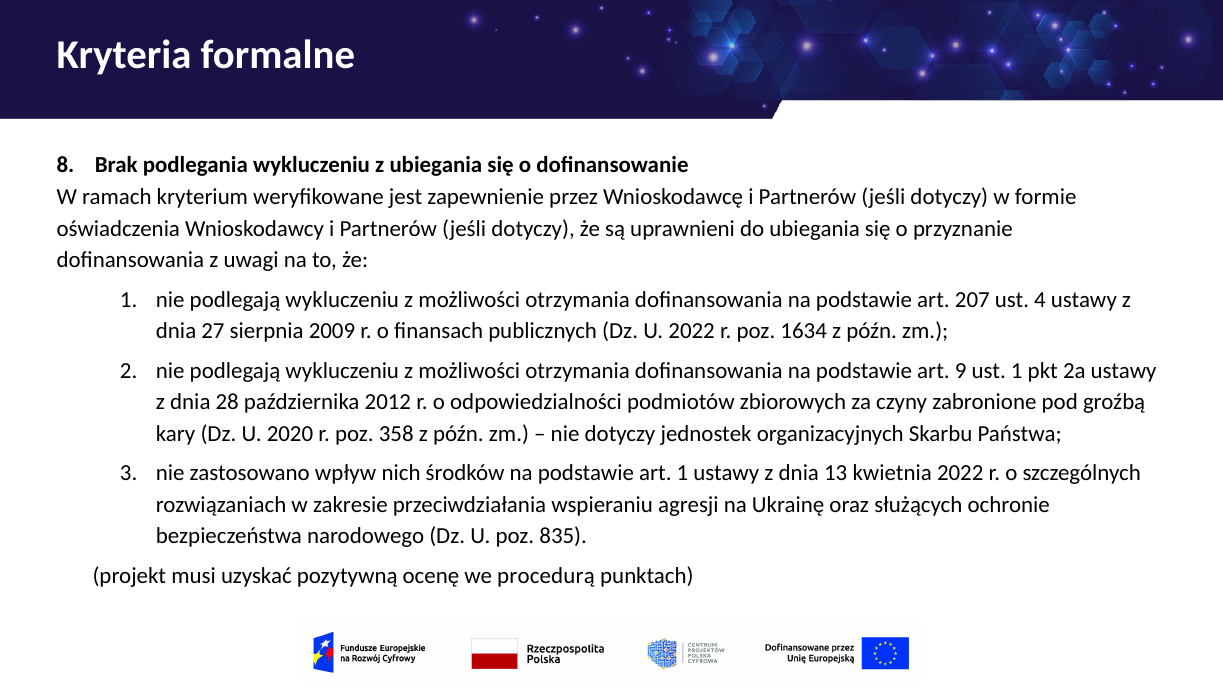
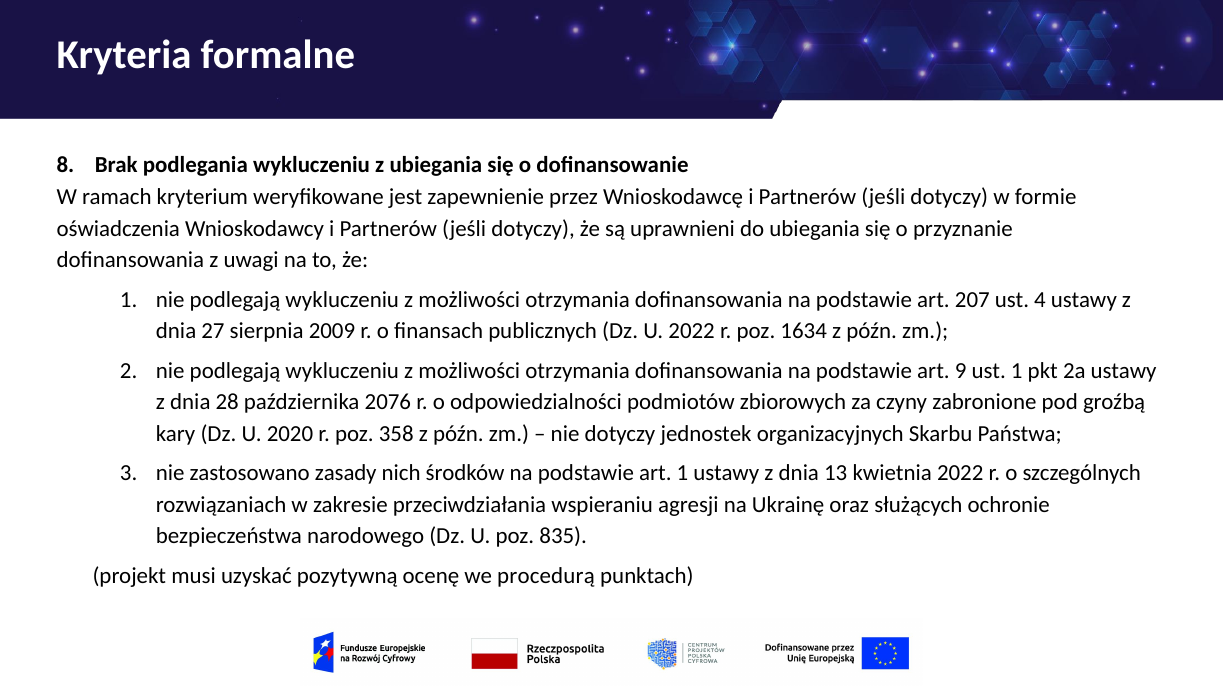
2012: 2012 -> 2076
wpływ: wpływ -> zasady
